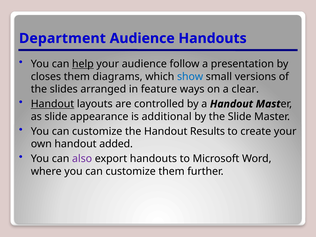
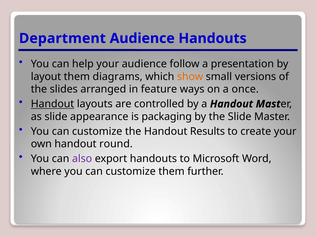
help underline: present -> none
closes: closes -> layout
show colour: blue -> orange
clear: clear -> once
additional: additional -> packaging
added: added -> round
